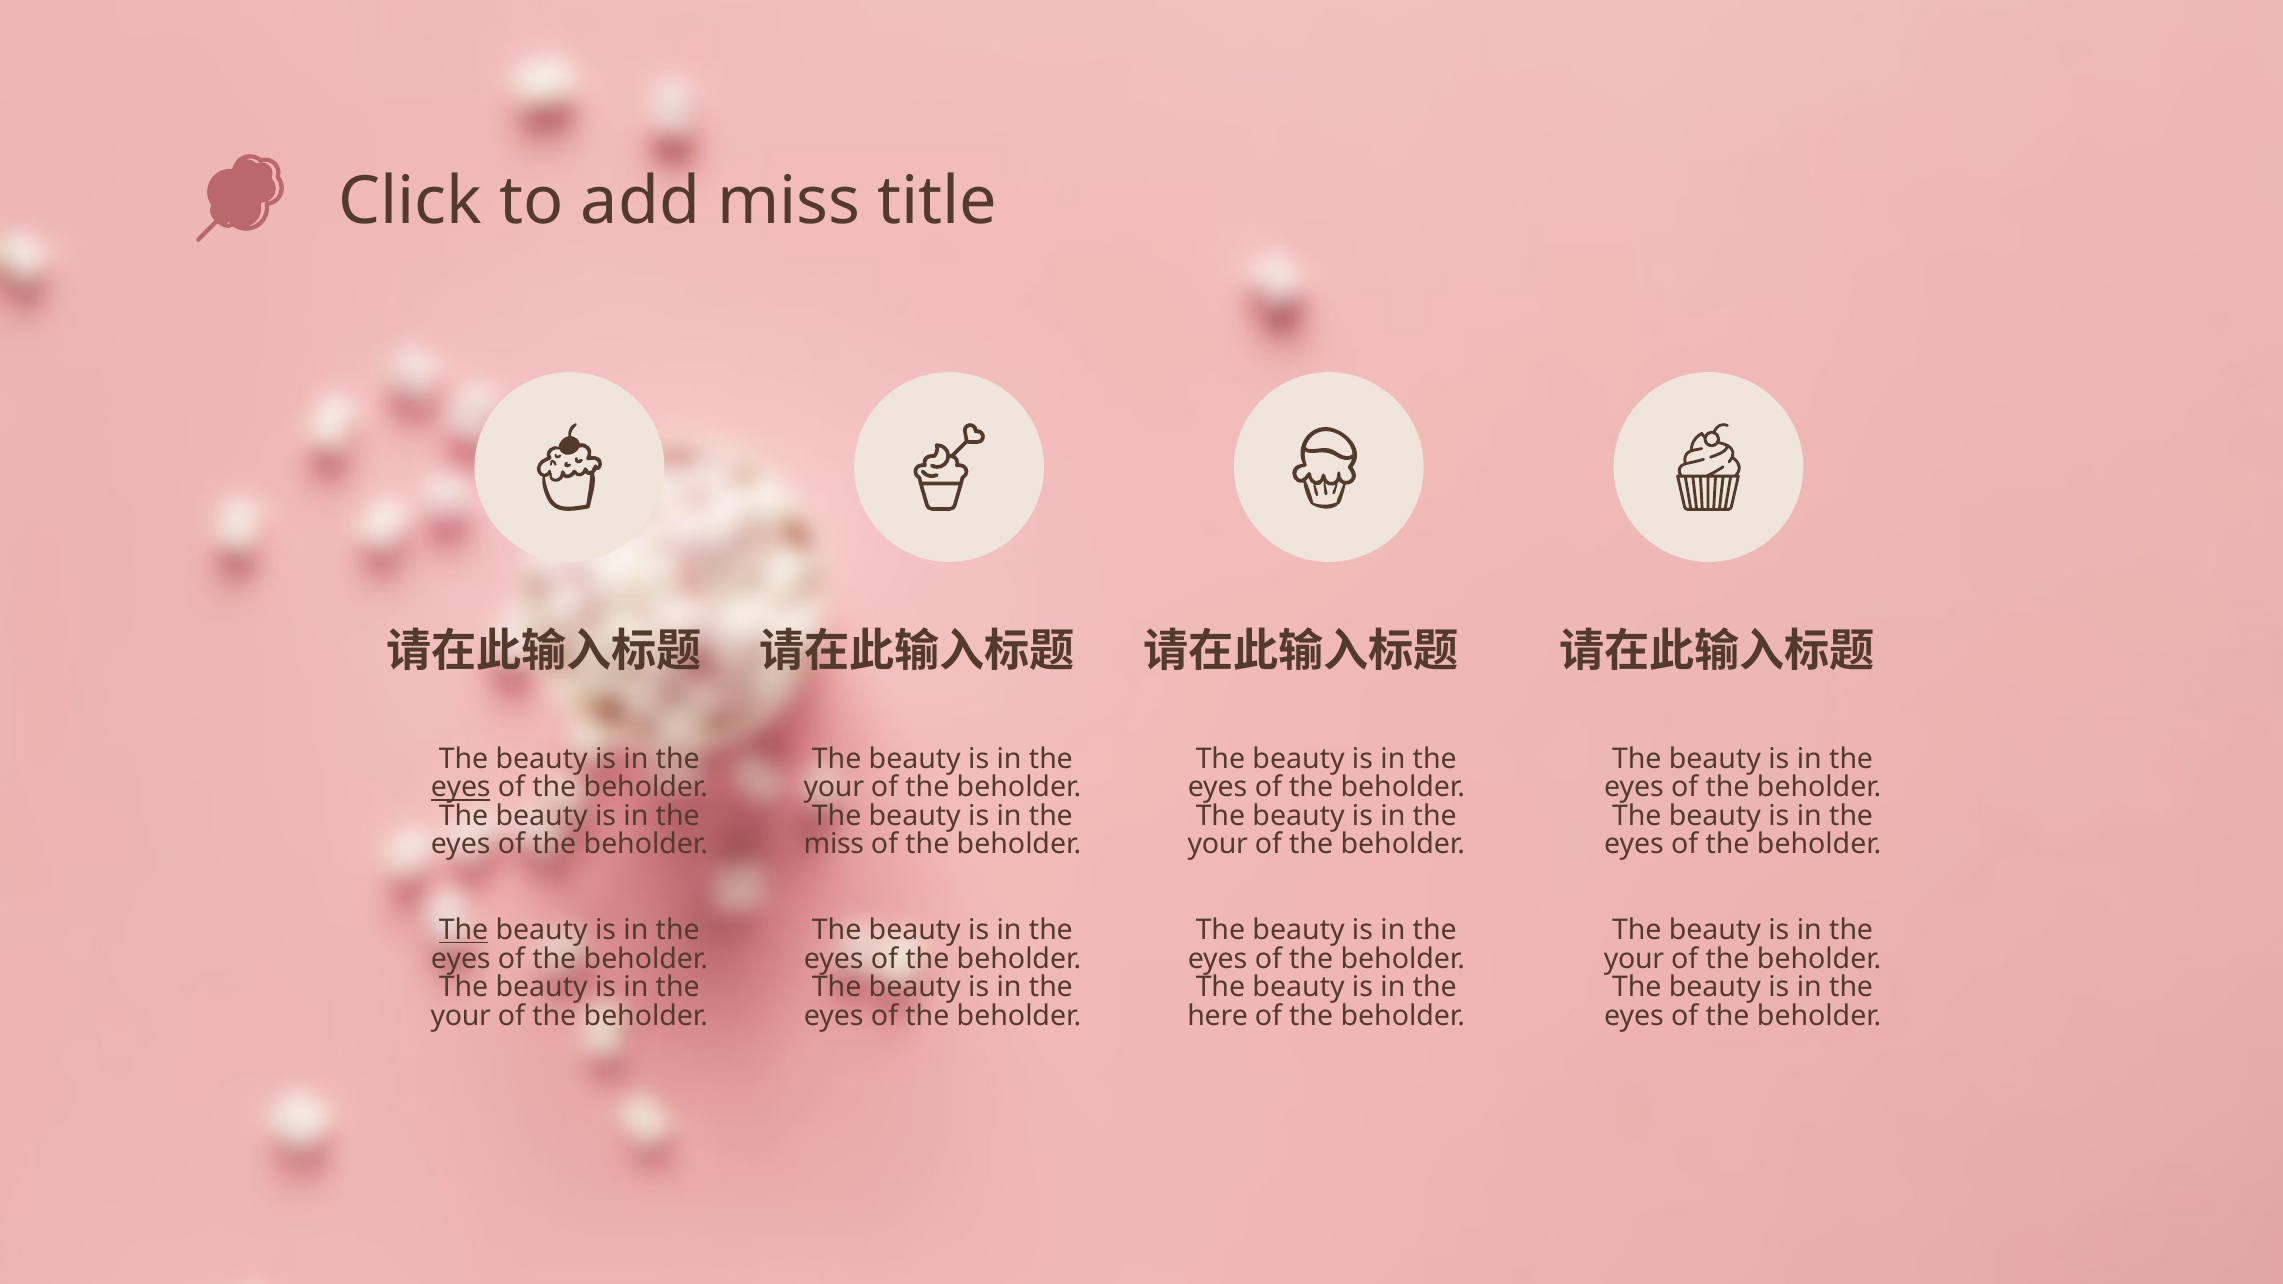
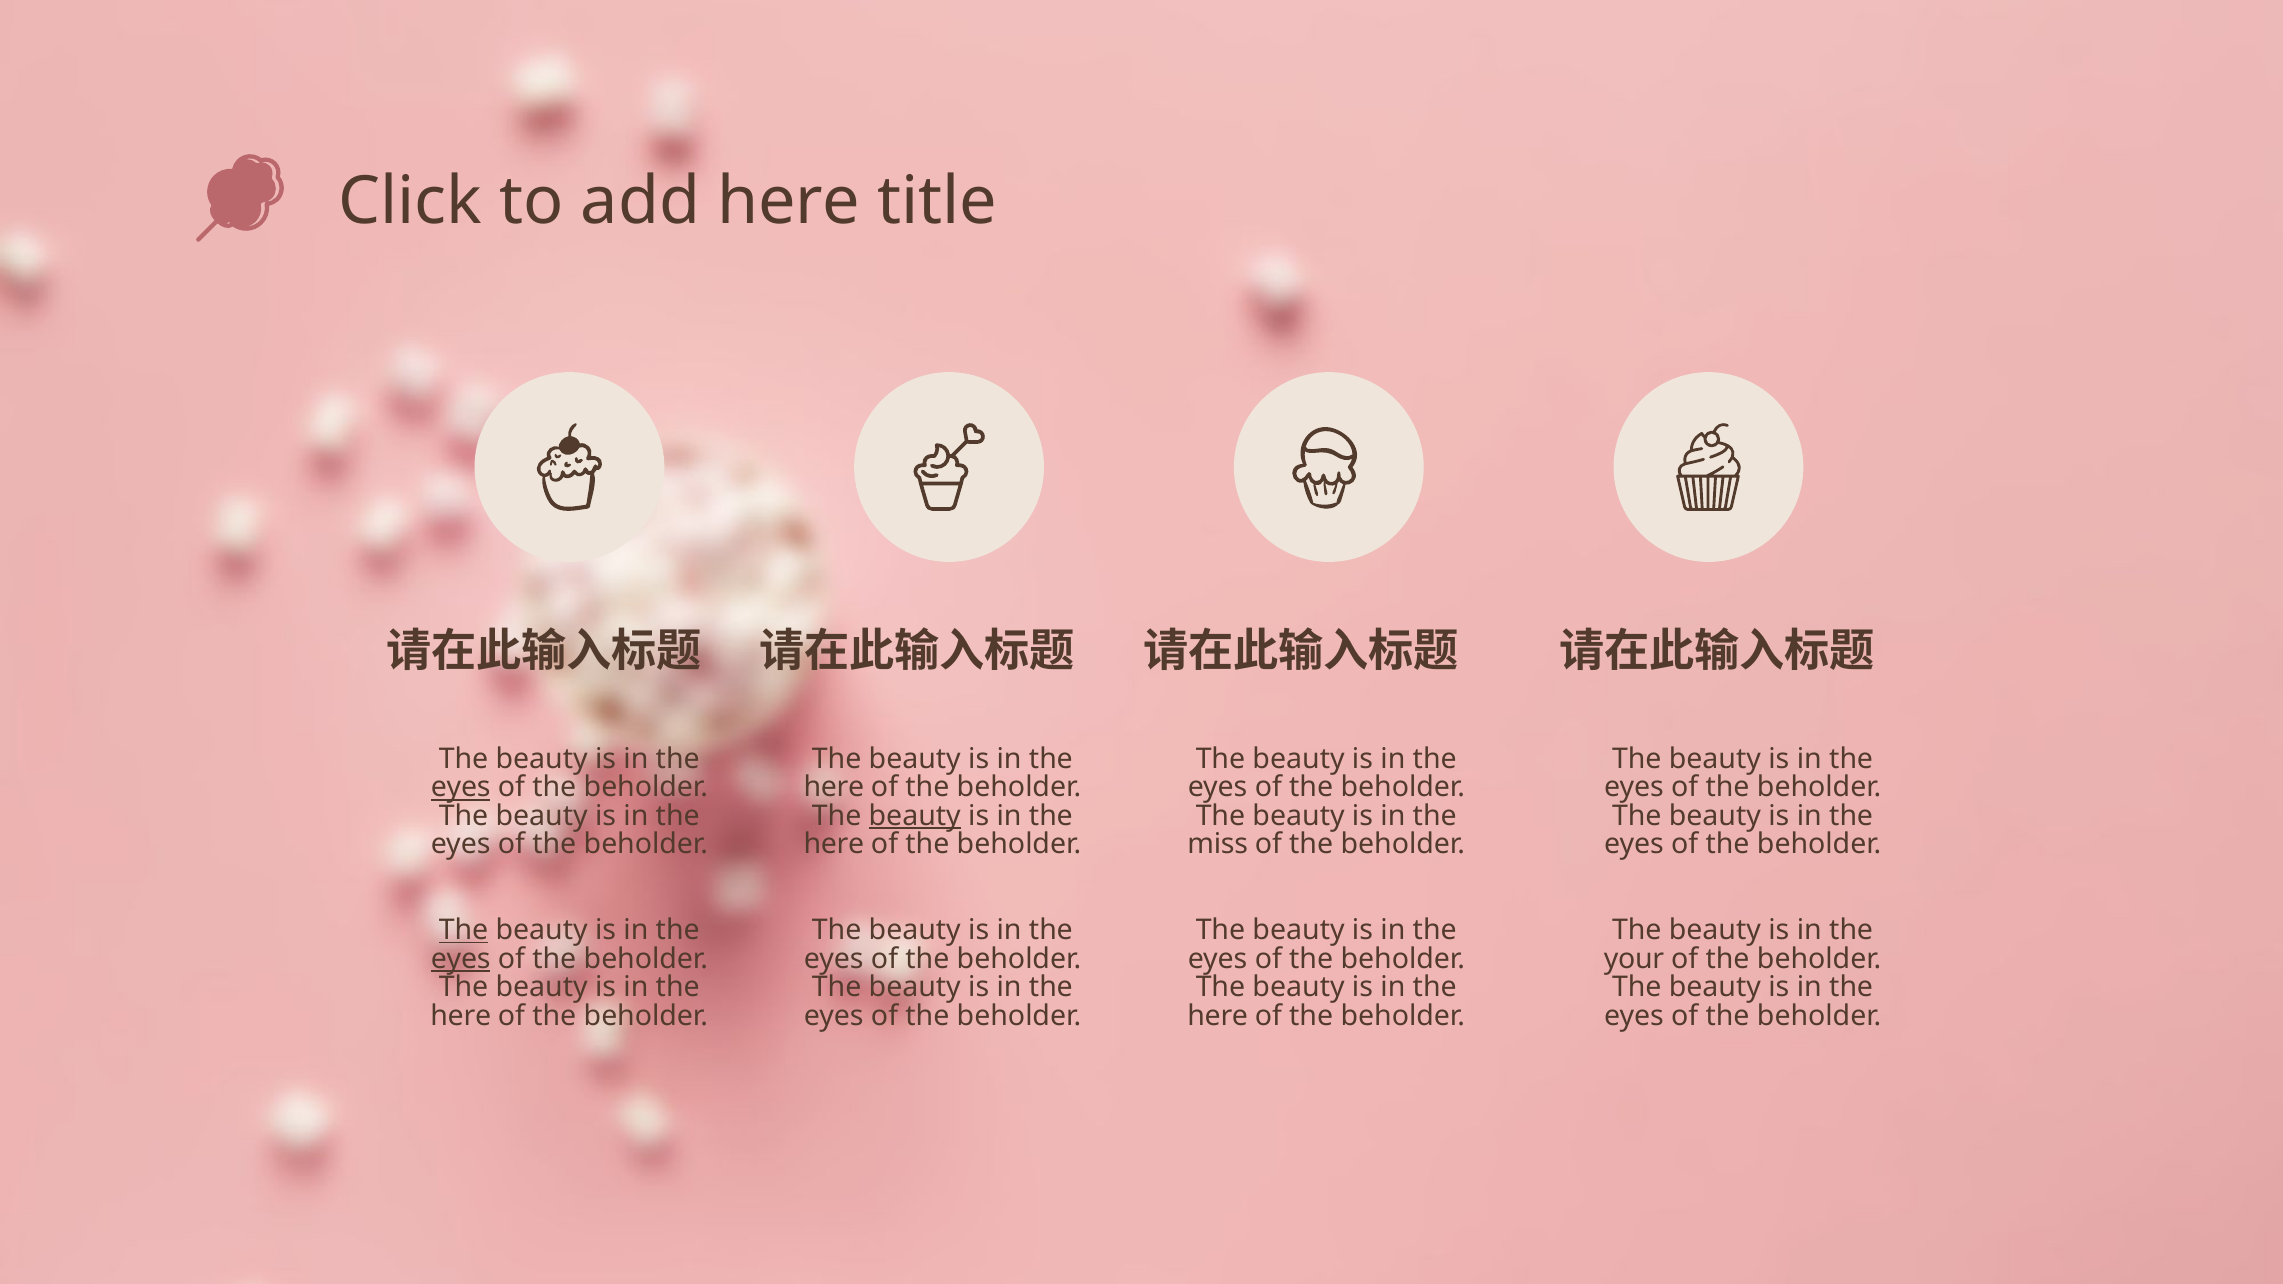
add miss: miss -> here
your at (834, 788): your -> here
beauty at (915, 816) underline: none -> present
miss at (834, 845): miss -> here
your at (1218, 845): your -> miss
eyes at (461, 959) underline: none -> present
your at (461, 1016): your -> here
